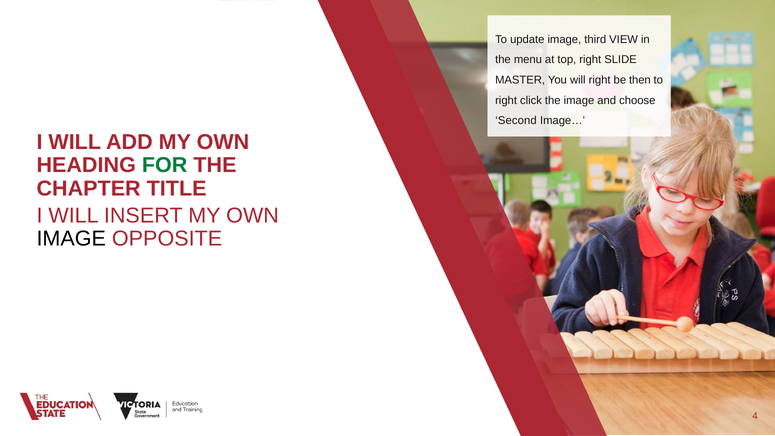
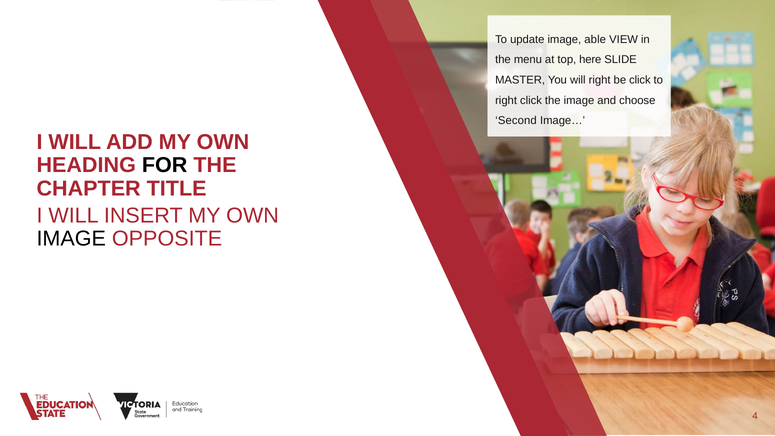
third: third -> able
top right: right -> here
be then: then -> click
FOR colour: green -> black
